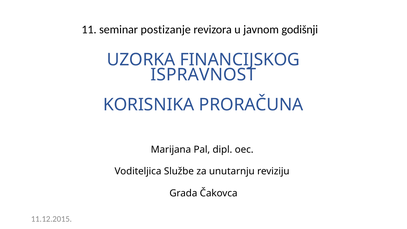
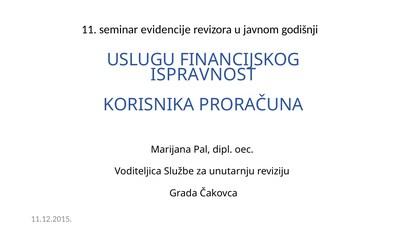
postizanje: postizanje -> evidencije
UZORKA: UZORKA -> USLUGU
